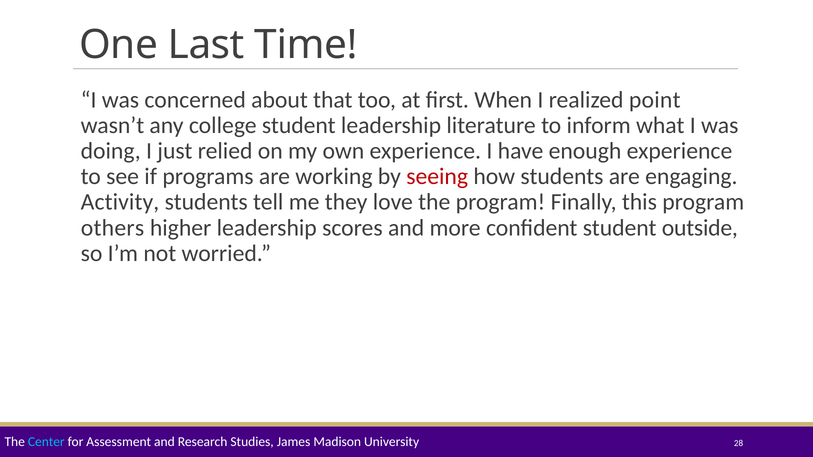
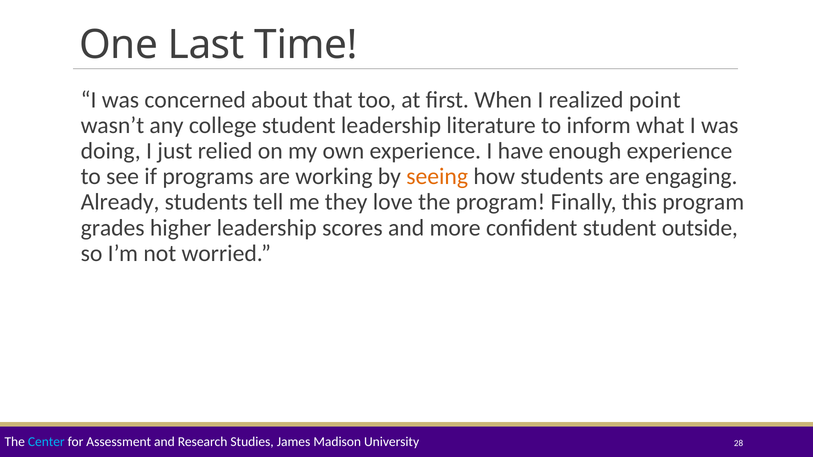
seeing colour: red -> orange
Activity: Activity -> Already
others: others -> grades
